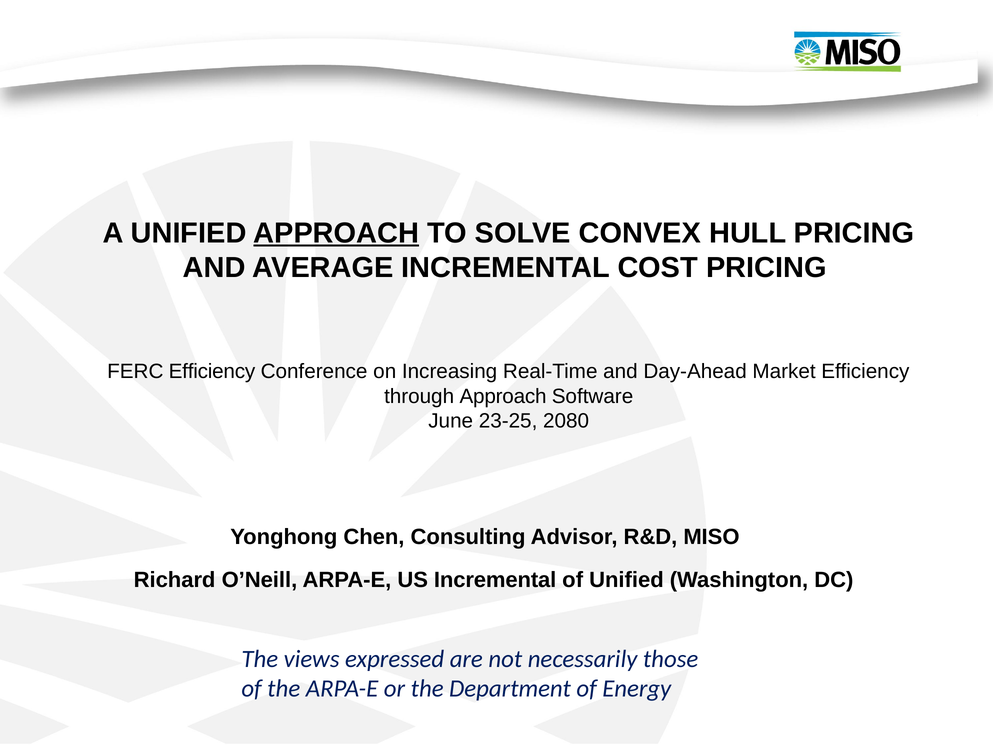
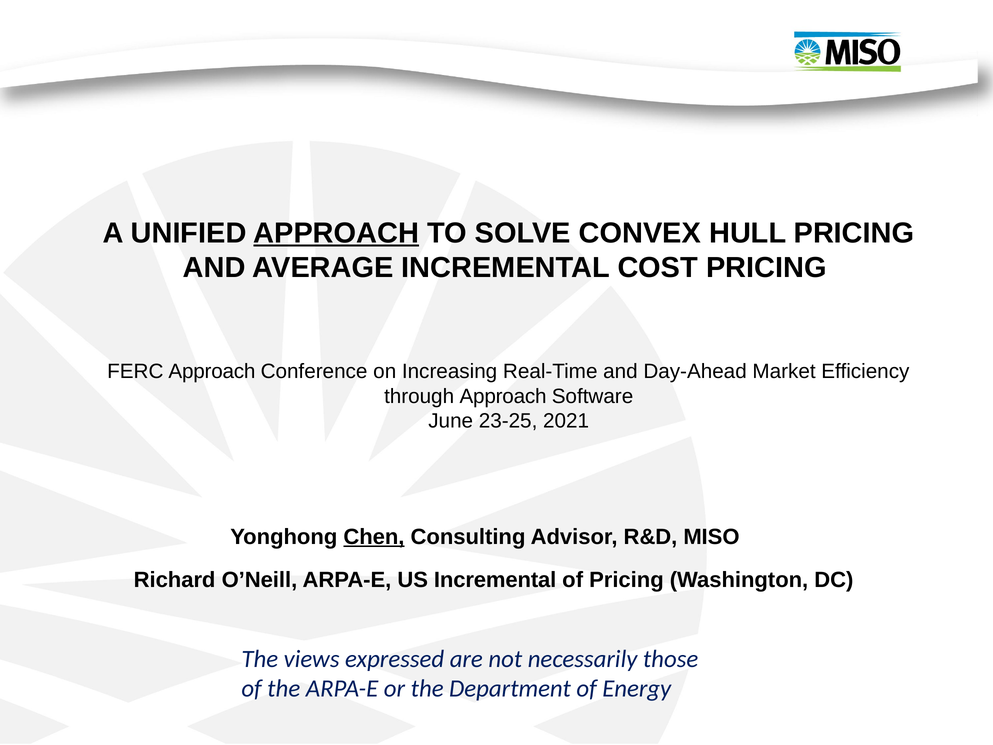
FERC Efficiency: Efficiency -> Approach
2080: 2080 -> 2021
Chen underline: none -> present
of Unified: Unified -> Pricing
